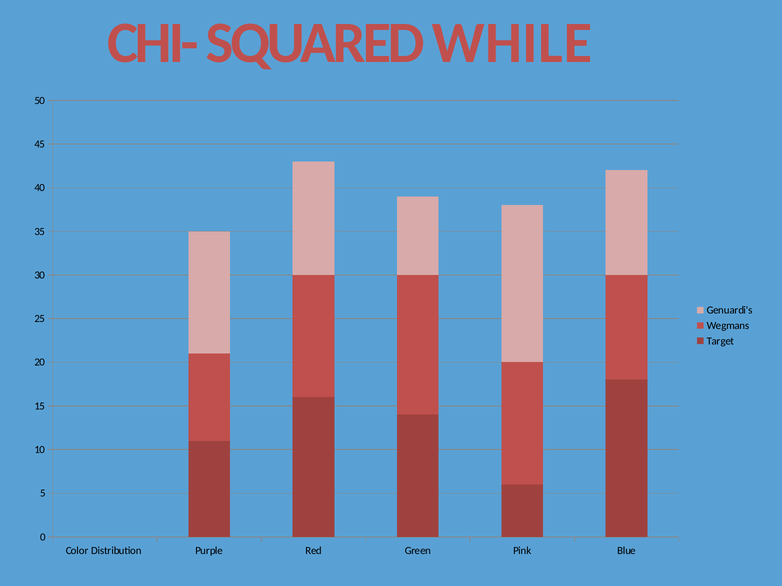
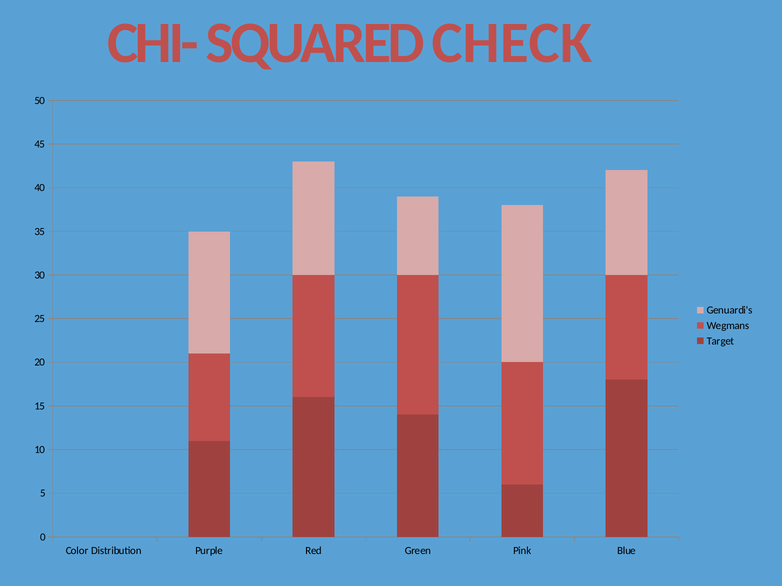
WHILE: WHILE -> CHECK
